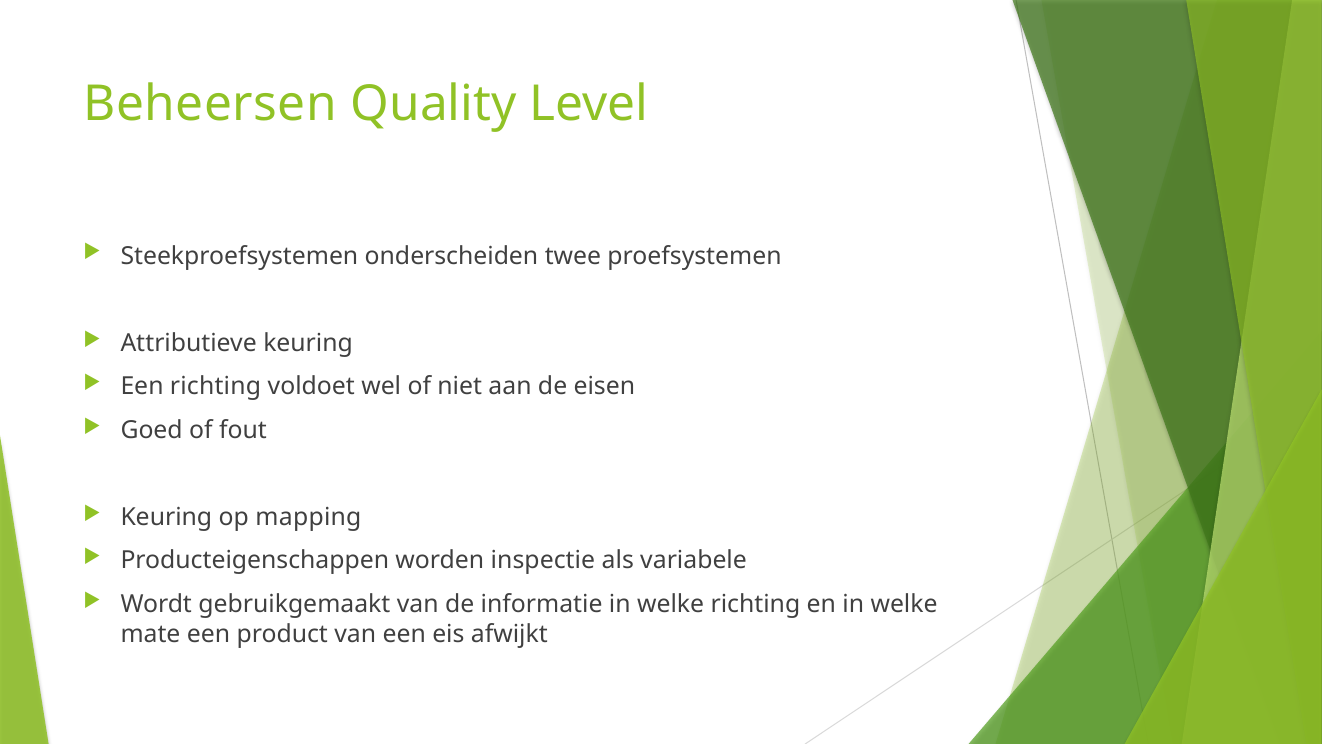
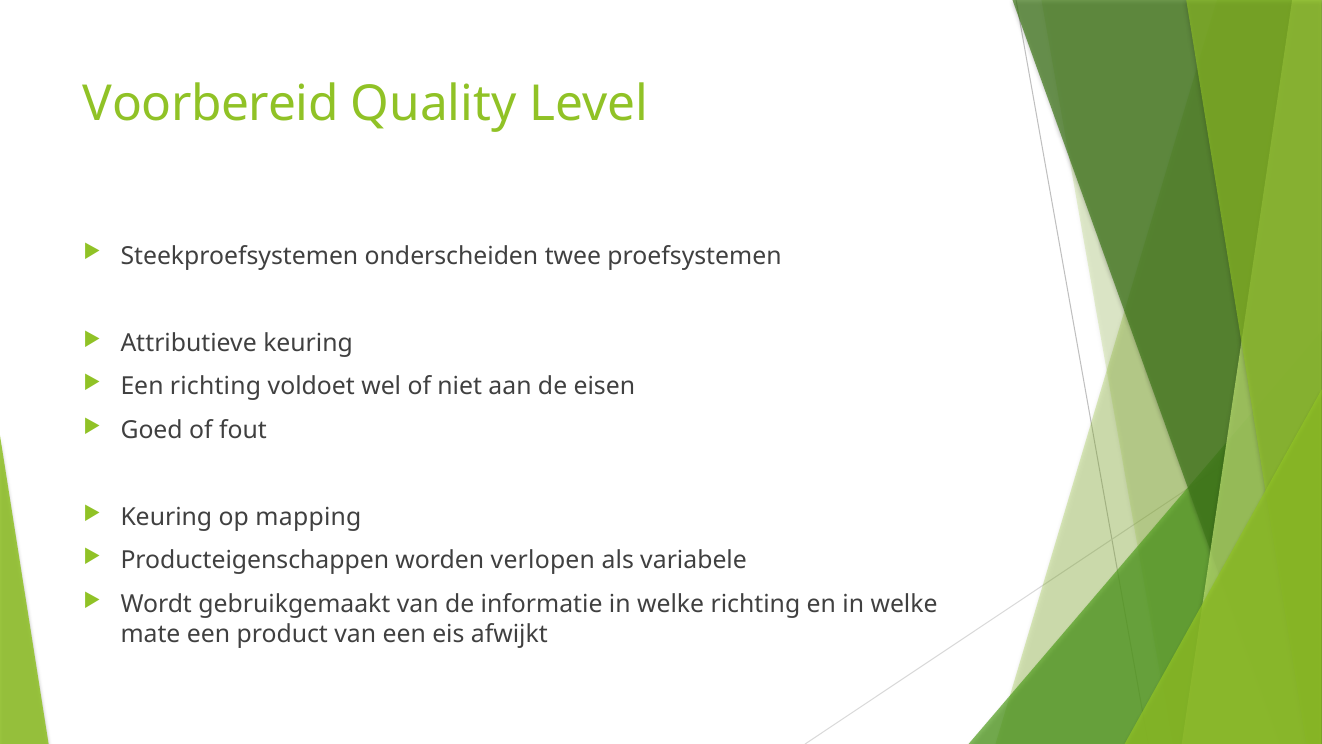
Beheersen: Beheersen -> Voorbereid
inspectie: inspectie -> verlopen
